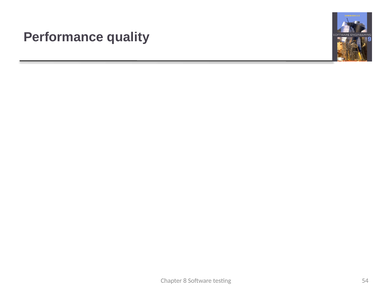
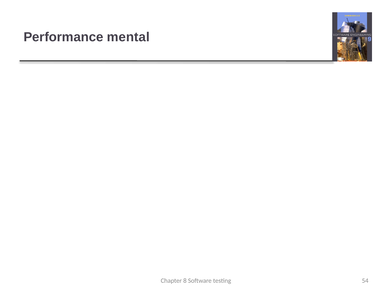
quality: quality -> mental
